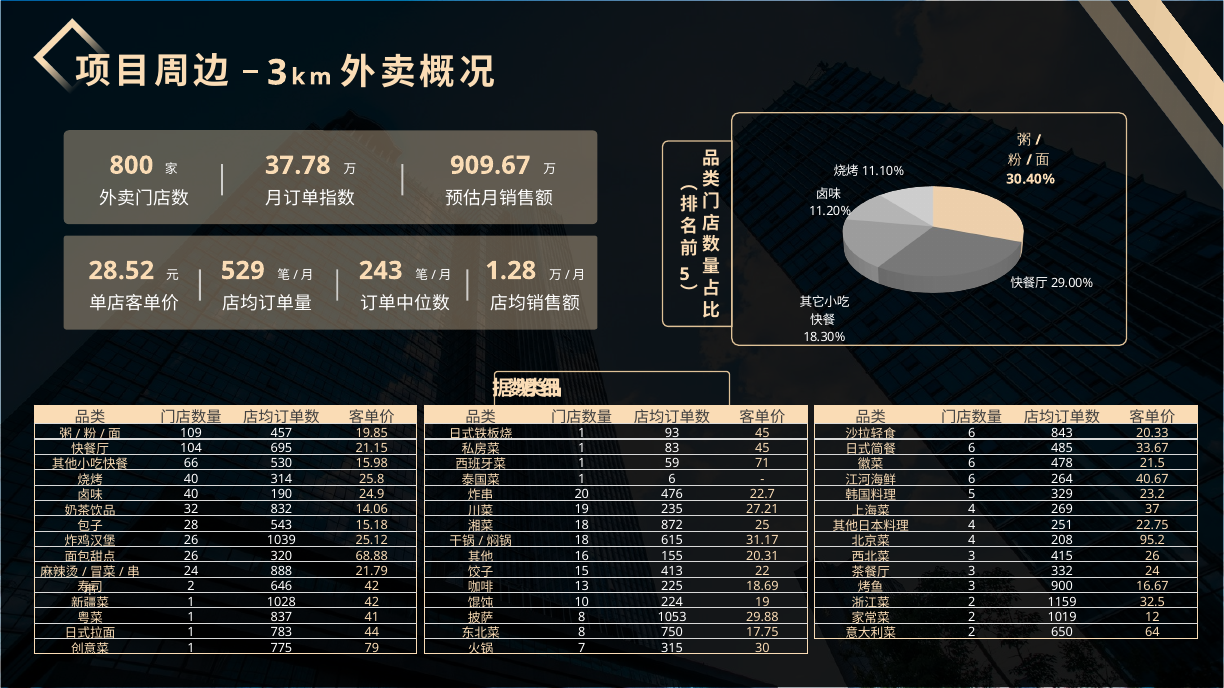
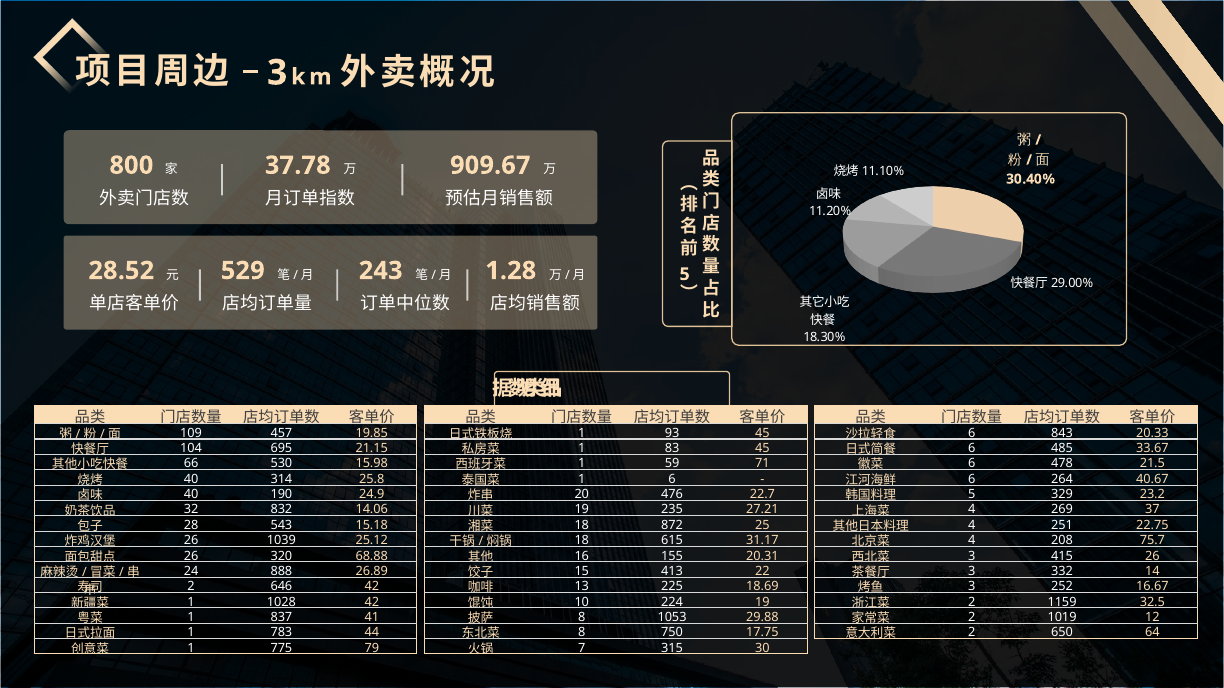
95.2: 95.2 -> 75.7
332 24: 24 -> 14
21.79: 21.79 -> 26.89
900: 900 -> 252
